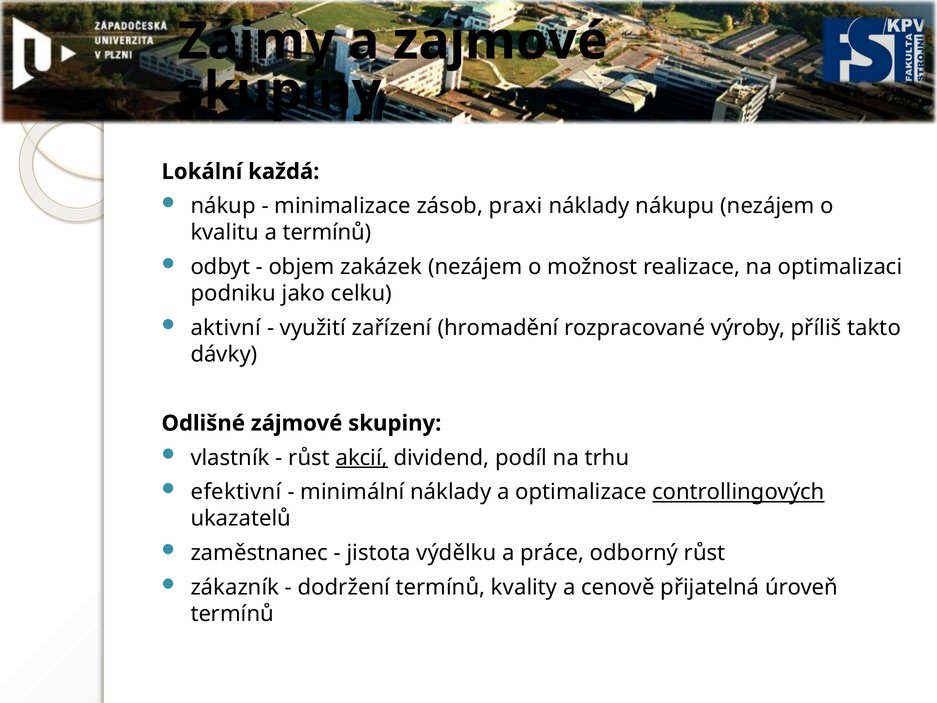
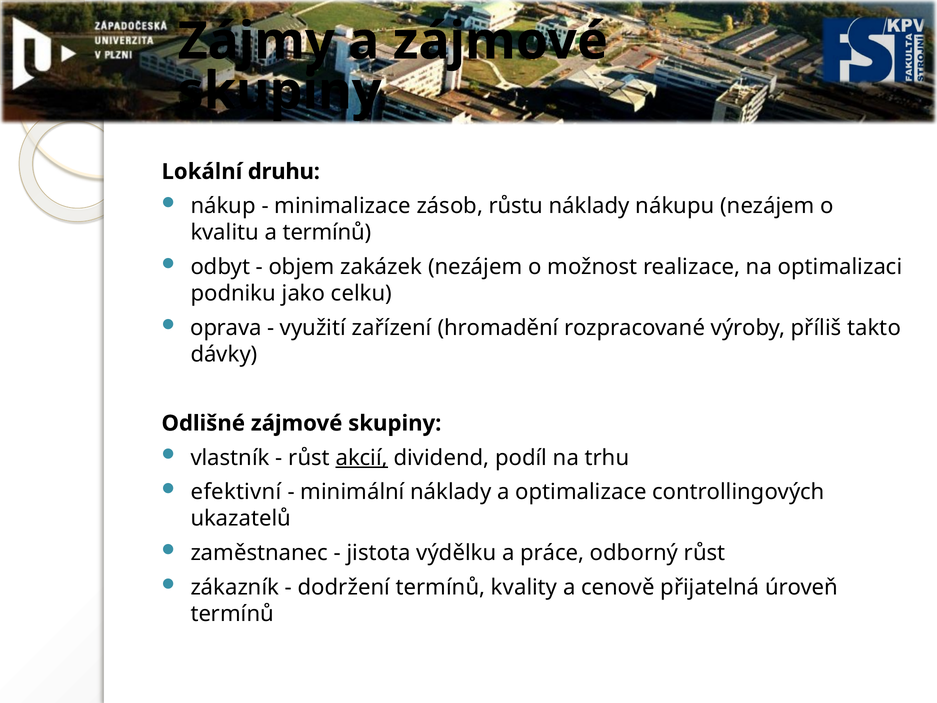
každá: každá -> druhu
praxi: praxi -> růstu
aktivní: aktivní -> oprava
controllingových underline: present -> none
